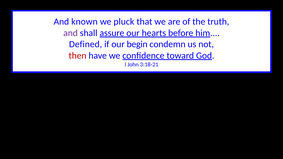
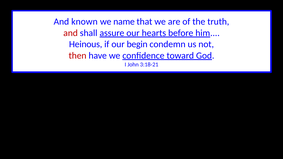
pluck: pluck -> name
and at (71, 33) colour: purple -> red
Defined: Defined -> Heinous
